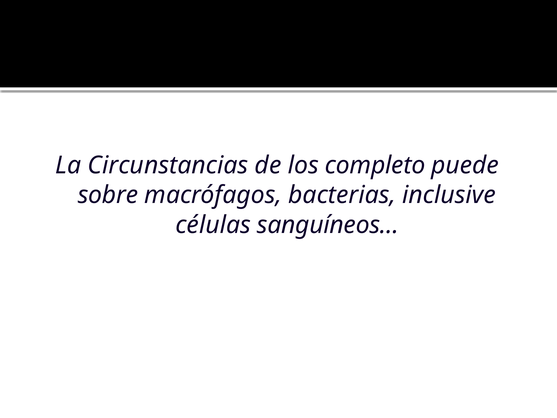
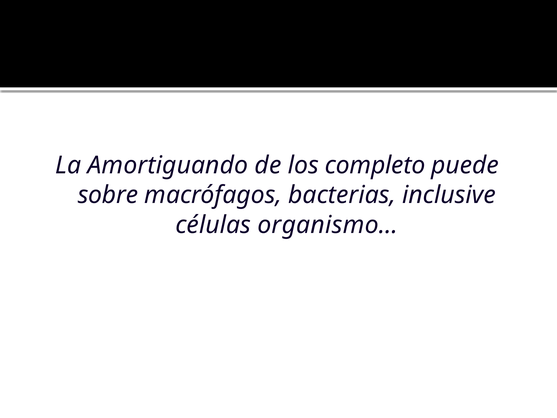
Circunstancias: Circunstancias -> Amortiguando
sanguíneos…: sanguíneos… -> organismo…
